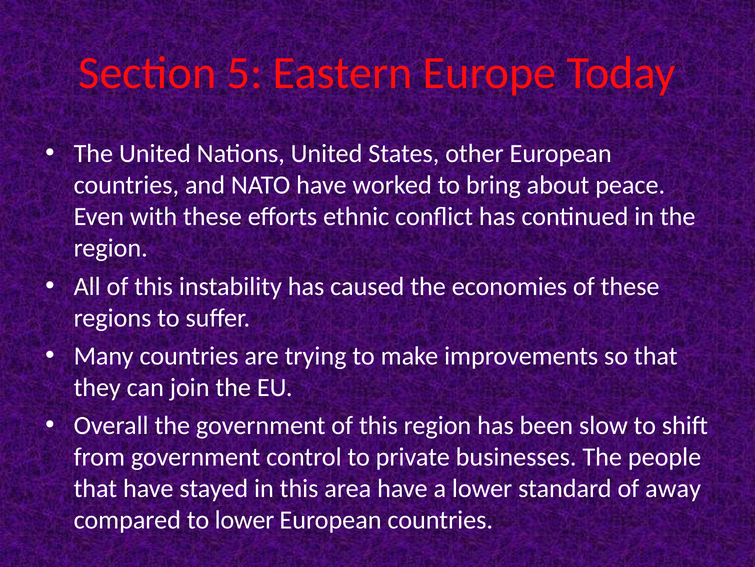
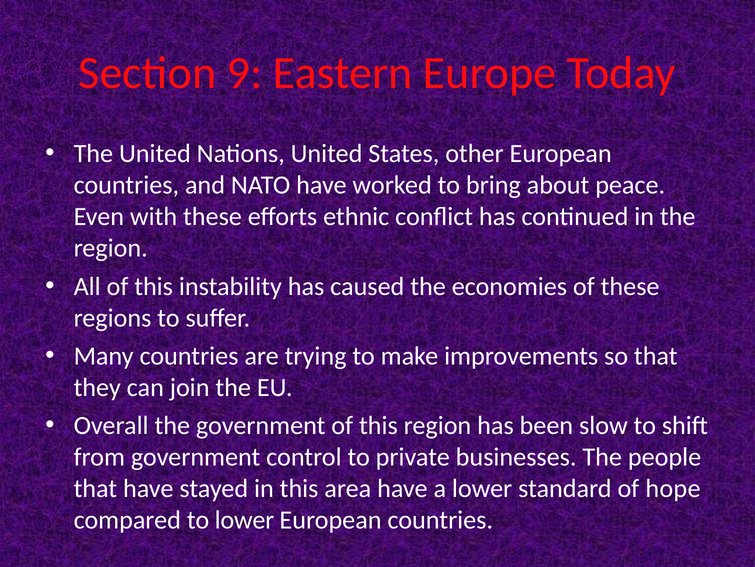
5: 5 -> 9
away: away -> hope
